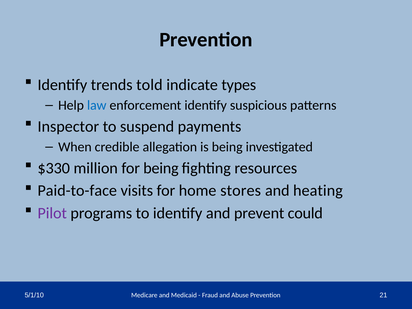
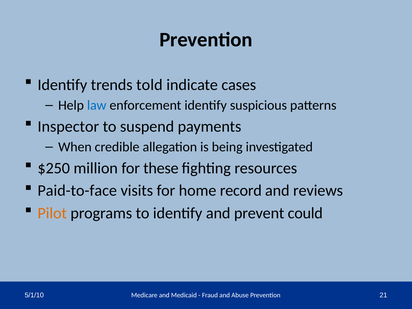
types: types -> cases
$330: $330 -> $250
for being: being -> these
stores: stores -> record
heating: heating -> reviews
Pilot colour: purple -> orange
